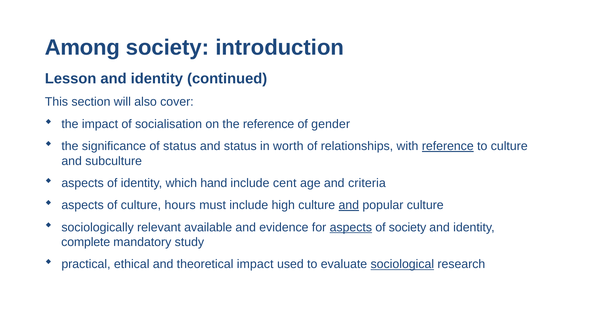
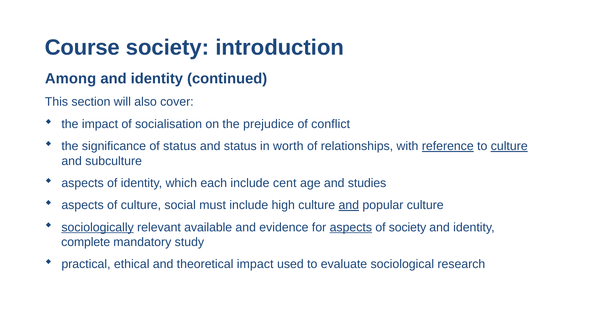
Among: Among -> Course
Lesson: Lesson -> Among
the reference: reference -> prejudice
gender: gender -> conflict
culture at (509, 146) underline: none -> present
hand: hand -> each
criteria: criteria -> studies
hours: hours -> social
sociologically underline: none -> present
sociological underline: present -> none
